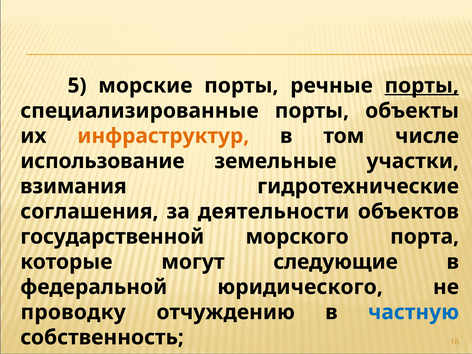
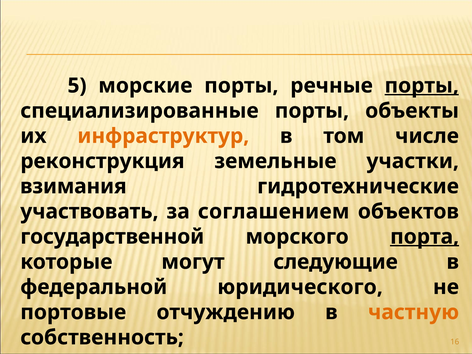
использование: использование -> реконструкция
соглашения: соглашения -> участвовать
деятельности: деятельности -> соглашением
порта underline: none -> present
проводку: проводку -> портовые
частную colour: blue -> orange
